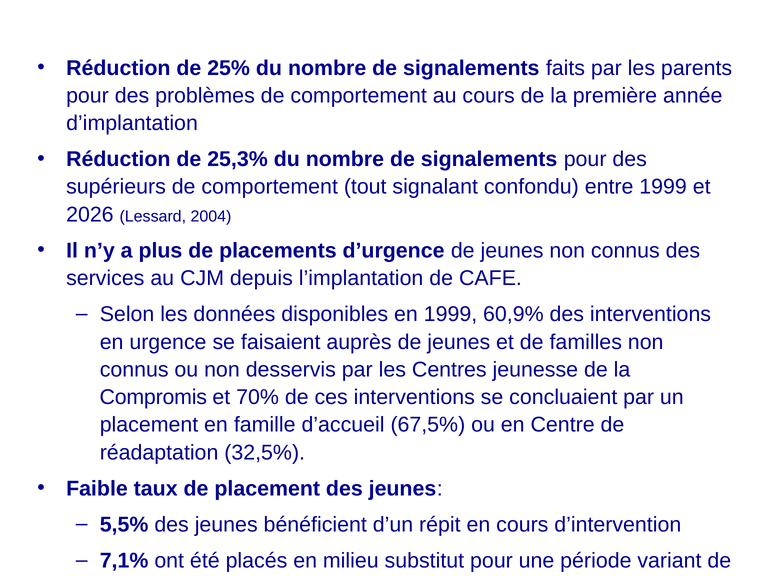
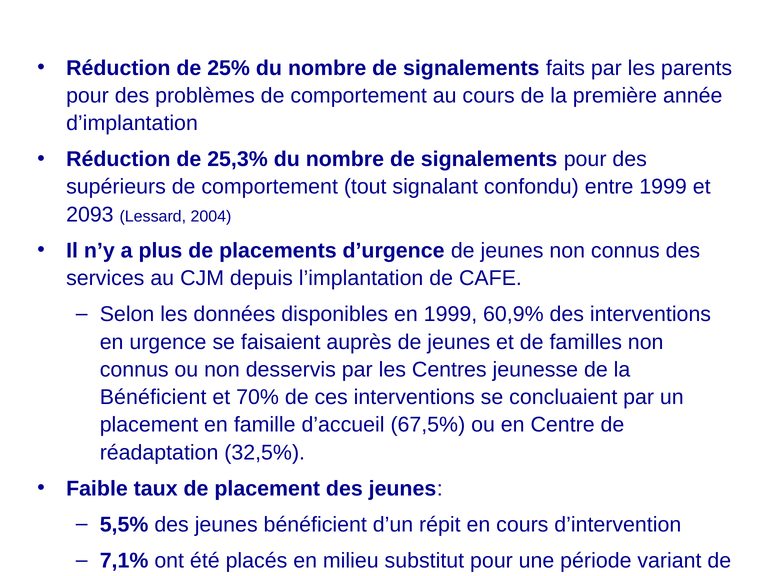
2026: 2026 -> 2093
Compromis at (153, 397): Compromis -> Bénéficient
